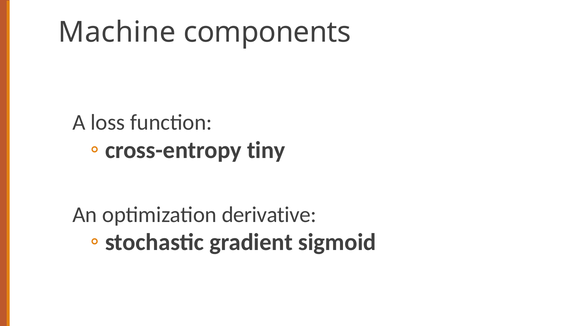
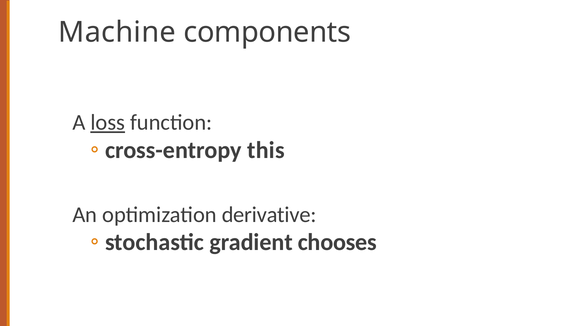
loss underline: none -> present
tiny: tiny -> this
sigmoid: sigmoid -> chooses
